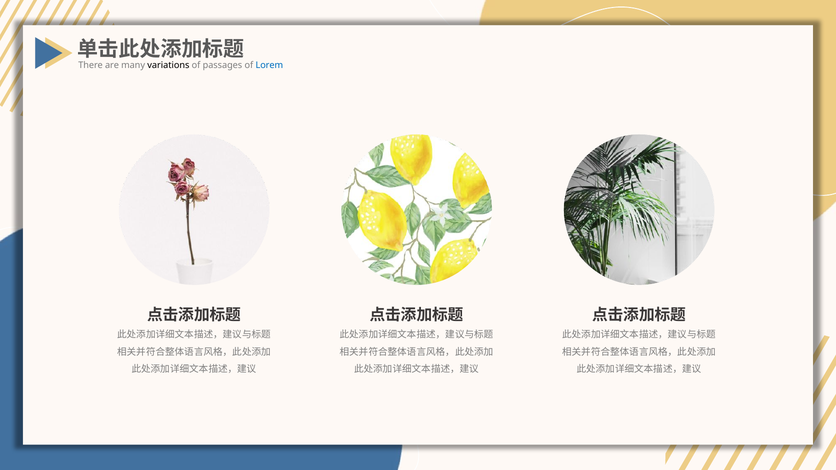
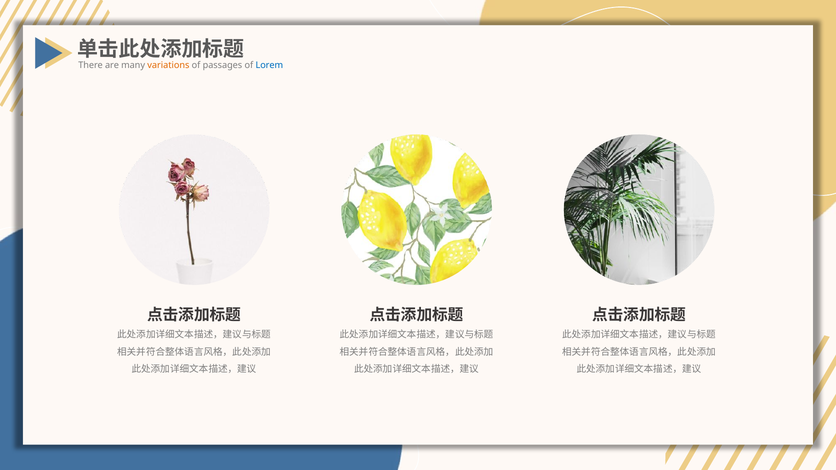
variations colour: black -> orange
